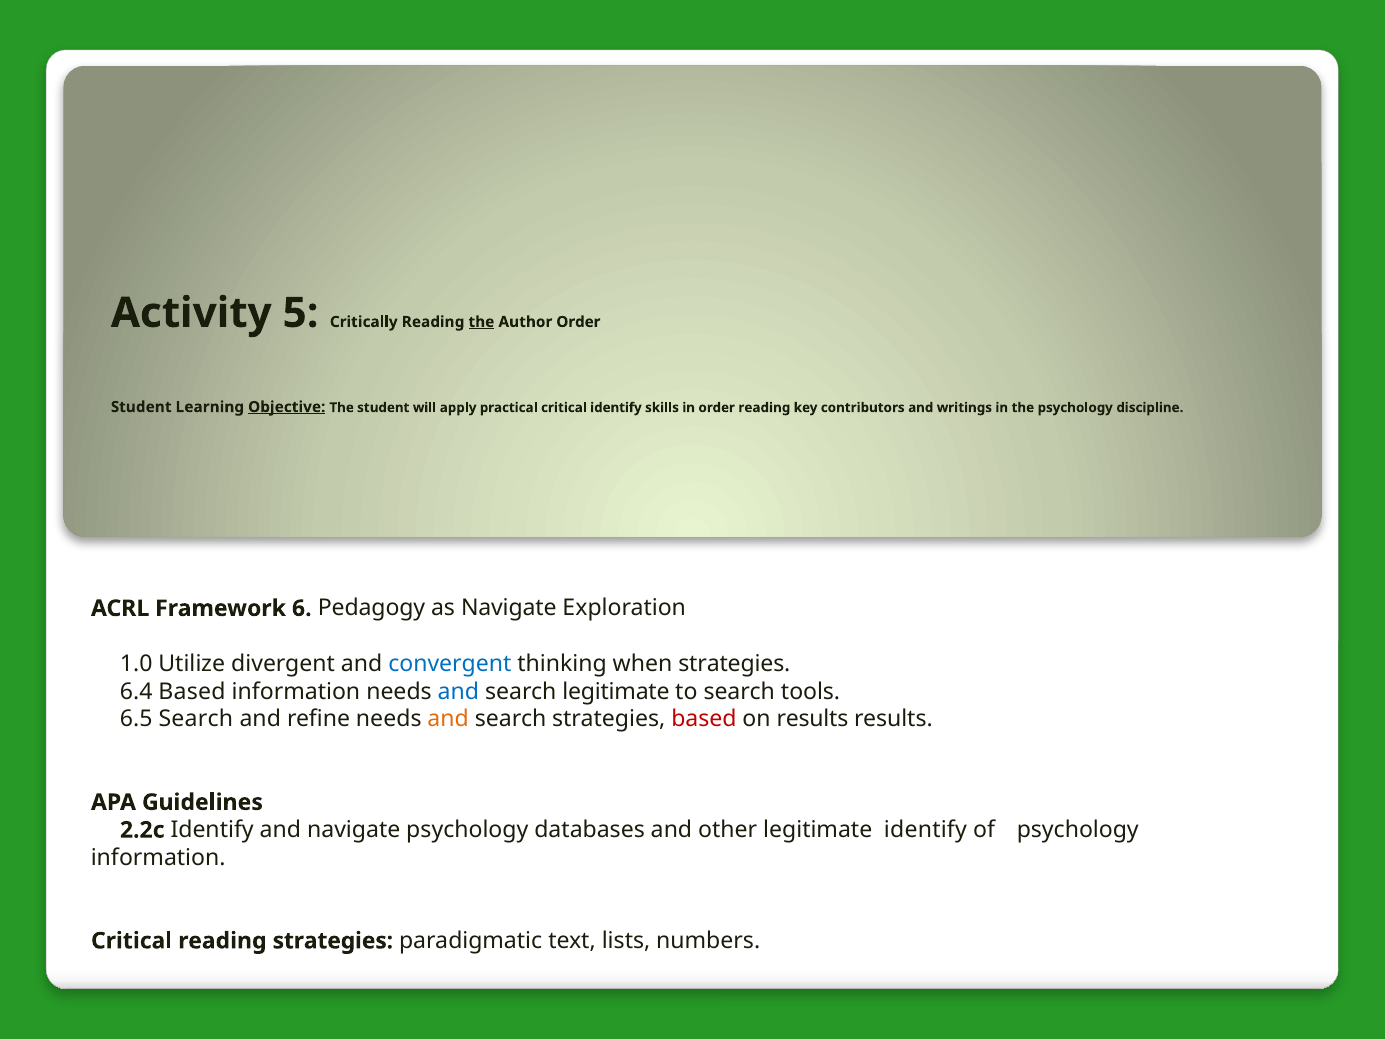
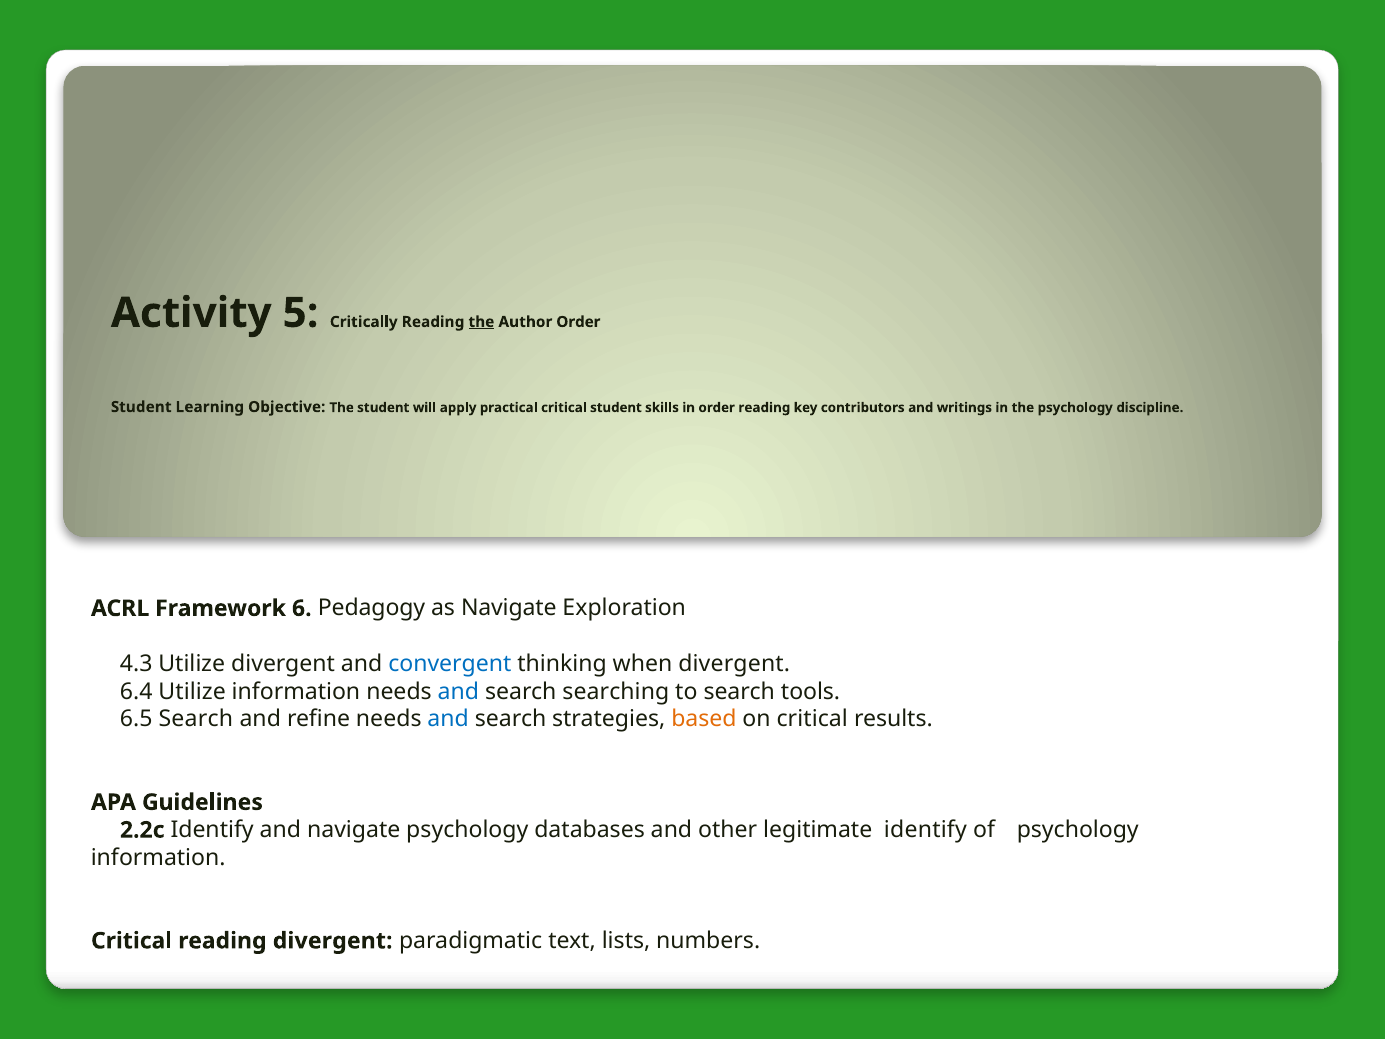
Objective underline: present -> none
critical identify: identify -> student
1.0: 1.0 -> 4.3
when strategies: strategies -> divergent
6.4 Based: Based -> Utilize
search legitimate: legitimate -> searching
and at (448, 719) colour: orange -> blue
based at (704, 719) colour: red -> orange
on results: results -> critical
reading strategies: strategies -> divergent
